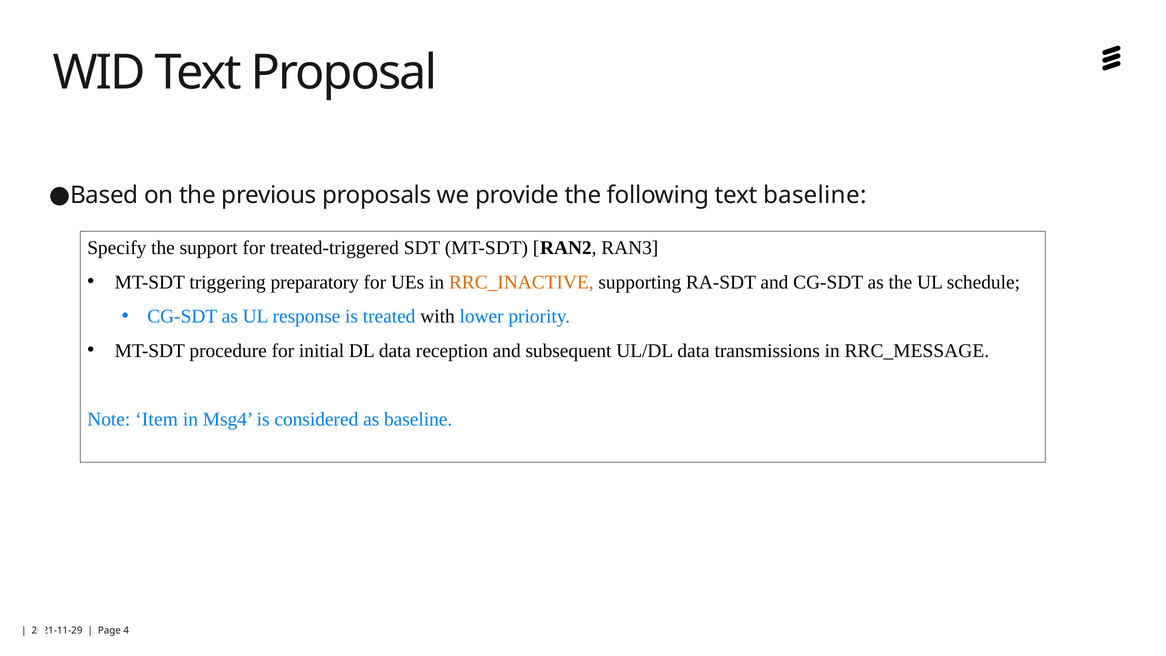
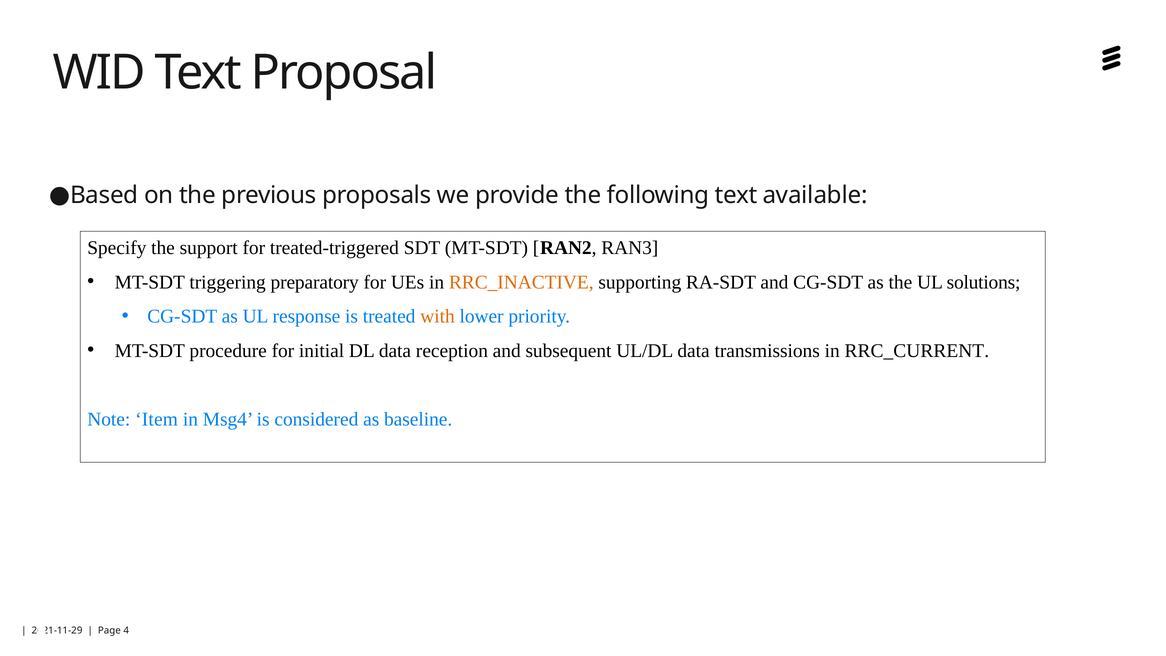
text baseline: baseline -> available
schedule: schedule -> solutions
with colour: black -> orange
RRC_MESSAGE: RRC_MESSAGE -> RRC_CURRENT
